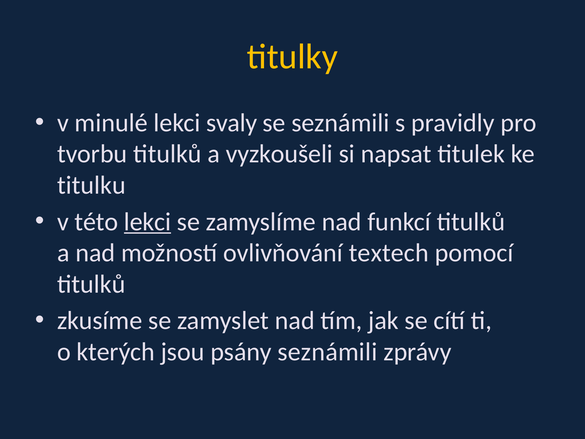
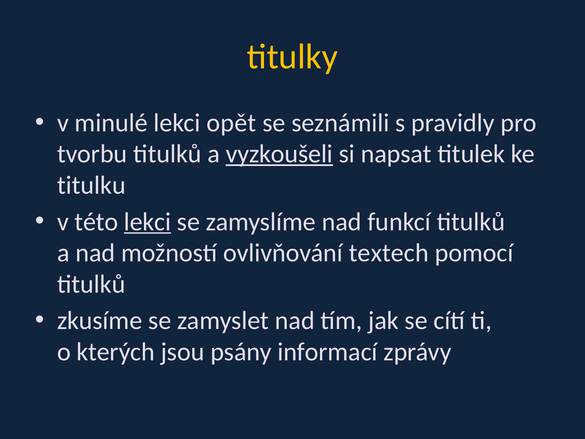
svaly: svaly -> opět
vyzkoušeli underline: none -> present
psány seznámili: seznámili -> informací
